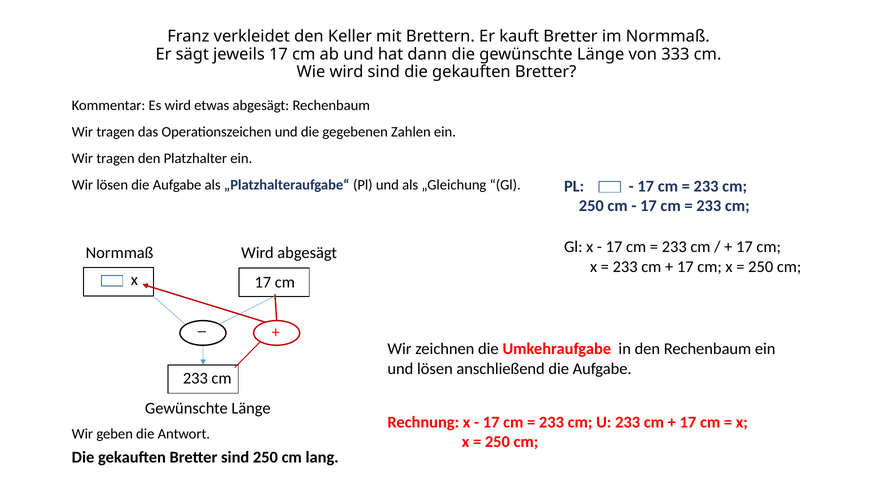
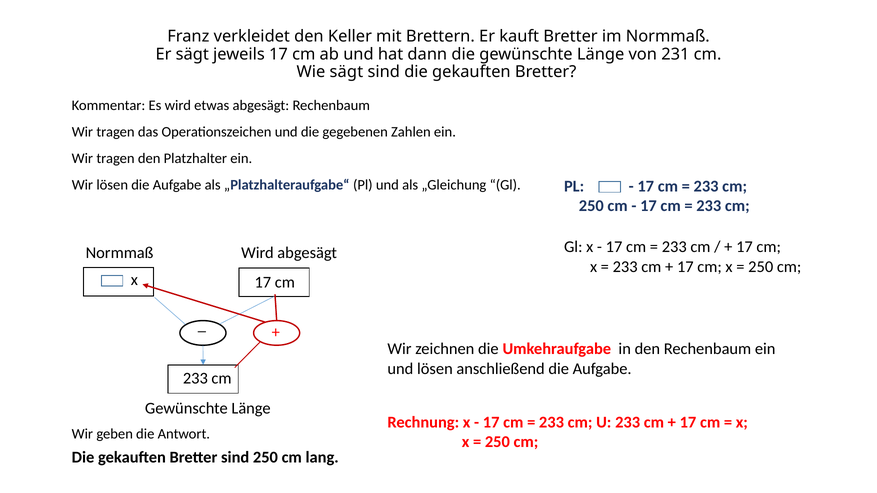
333: 333 -> 231
Wie wird: wird -> sägt
